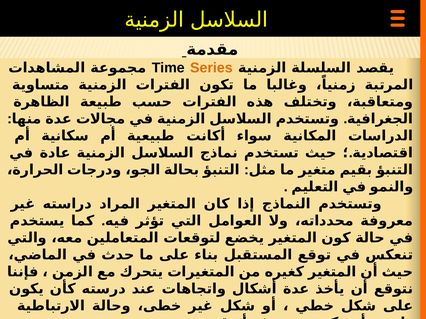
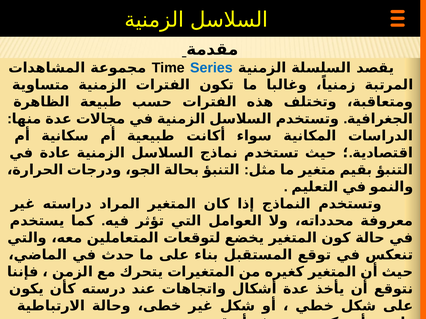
Series colour: orange -> blue
